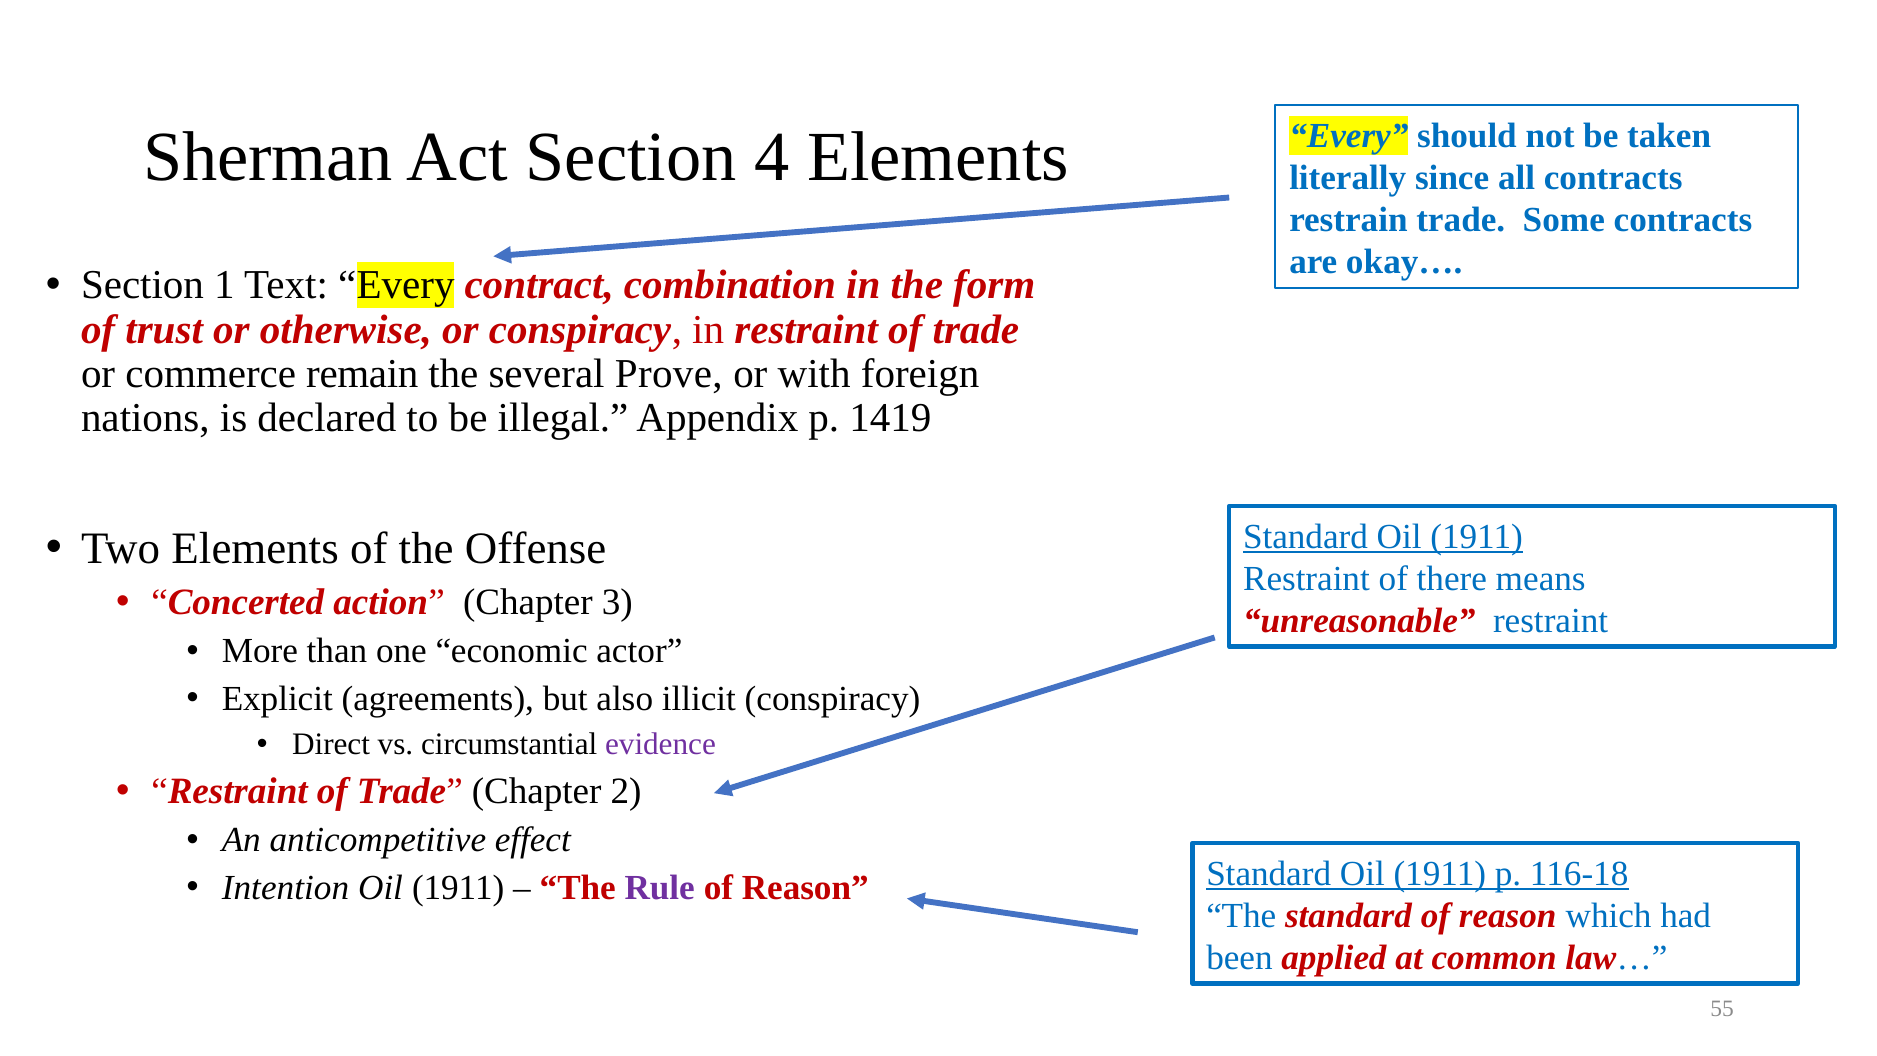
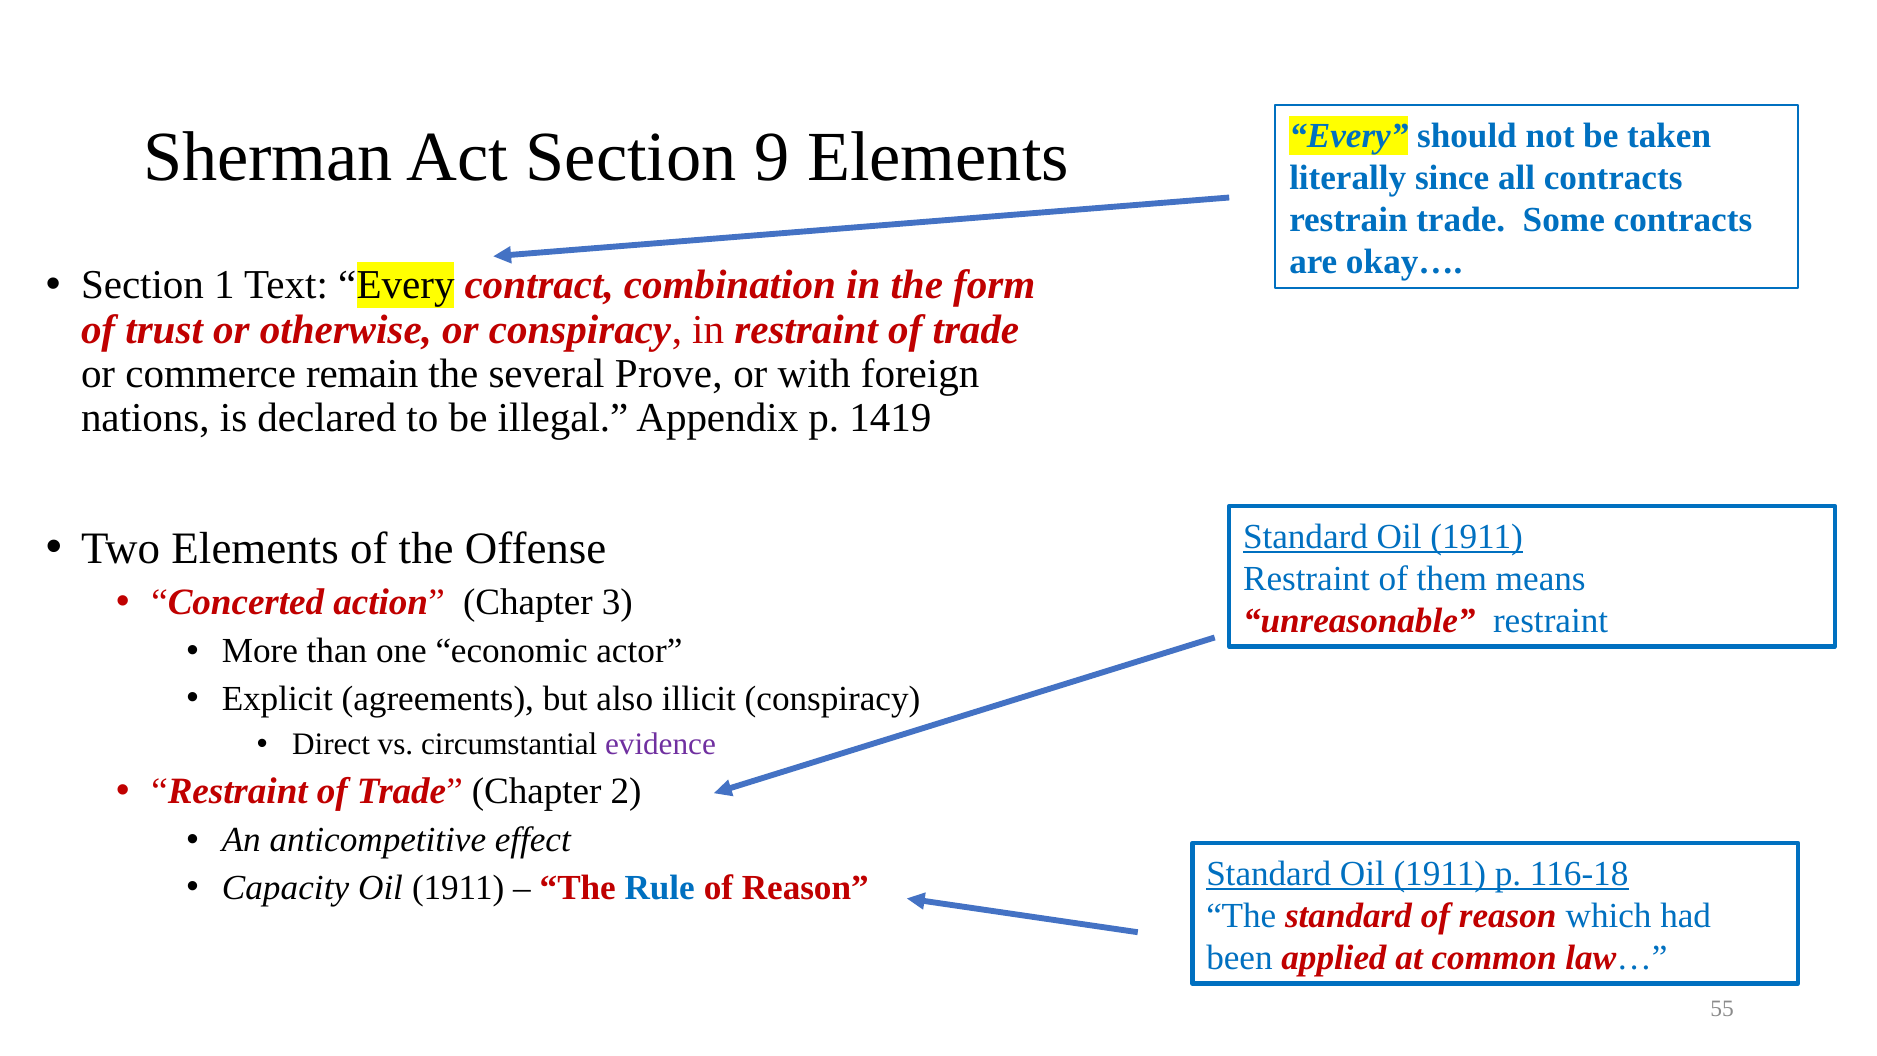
4: 4 -> 9
there: there -> them
Intention: Intention -> Capacity
Rule colour: purple -> blue
